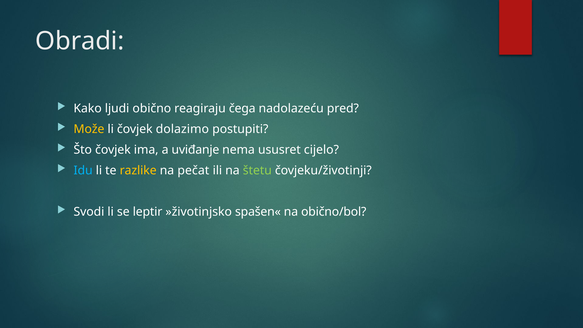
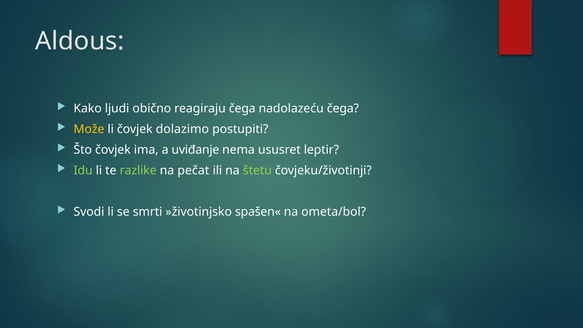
Obradi: Obradi -> Aldous
nadolazeću pred: pred -> čega
cijelo: cijelo -> leptir
Idu colour: light blue -> light green
razlike colour: yellow -> light green
leptir: leptir -> smrti
obično/bol: obično/bol -> ometa/bol
